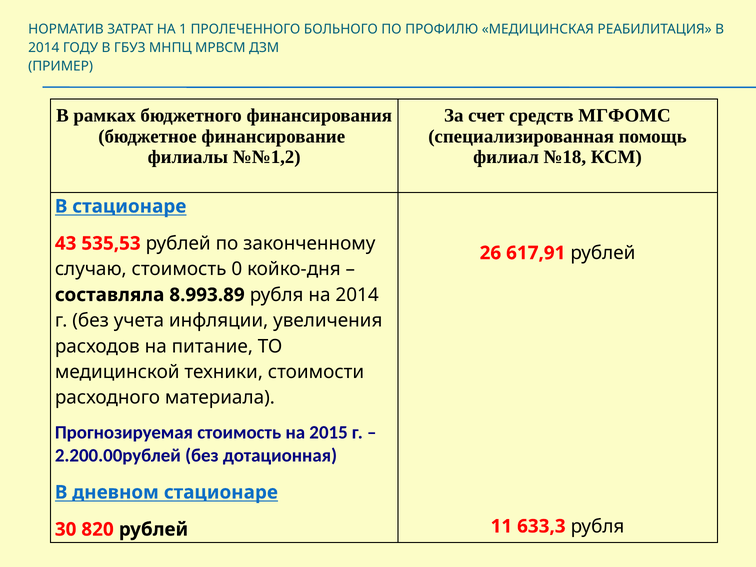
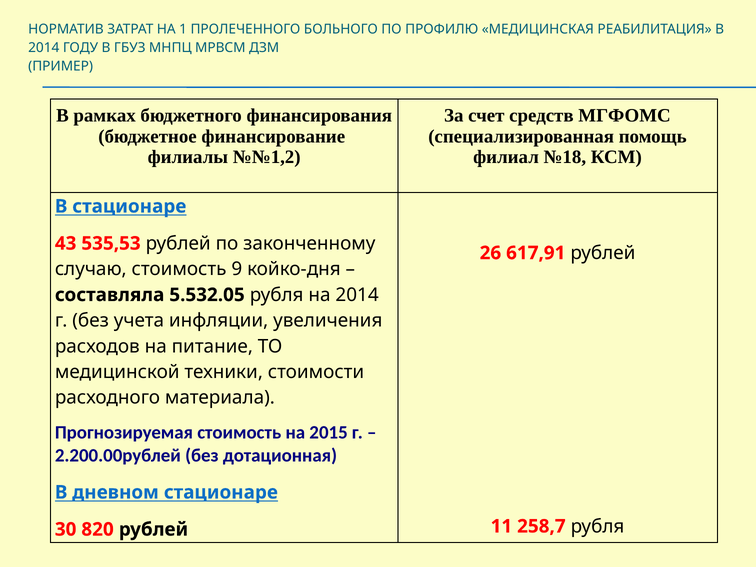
0: 0 -> 9
8.993.89: 8.993.89 -> 5.532.05
633,3: 633,3 -> 258,7
